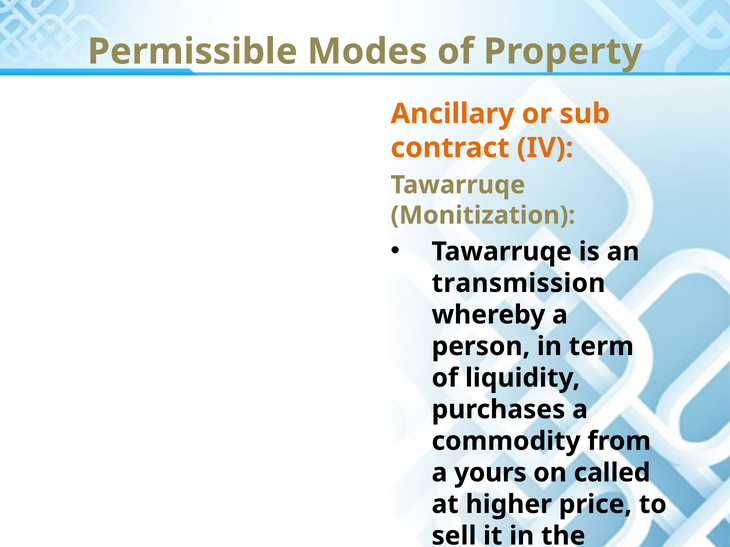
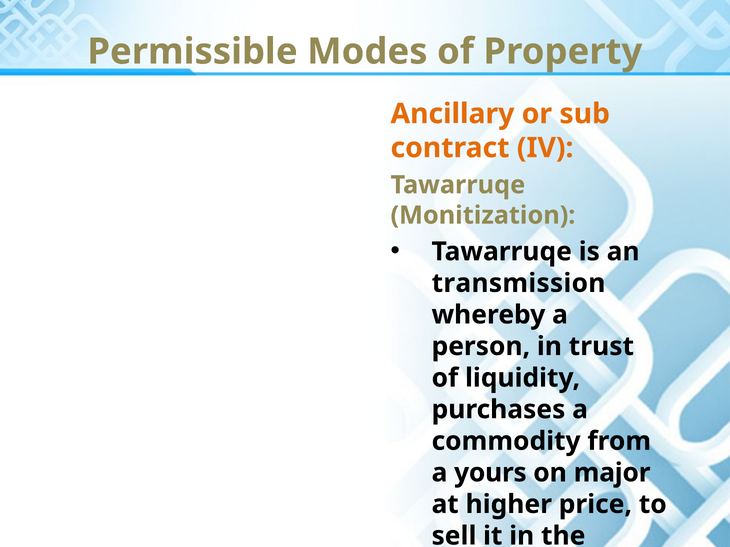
term: term -> trust
called: called -> major
